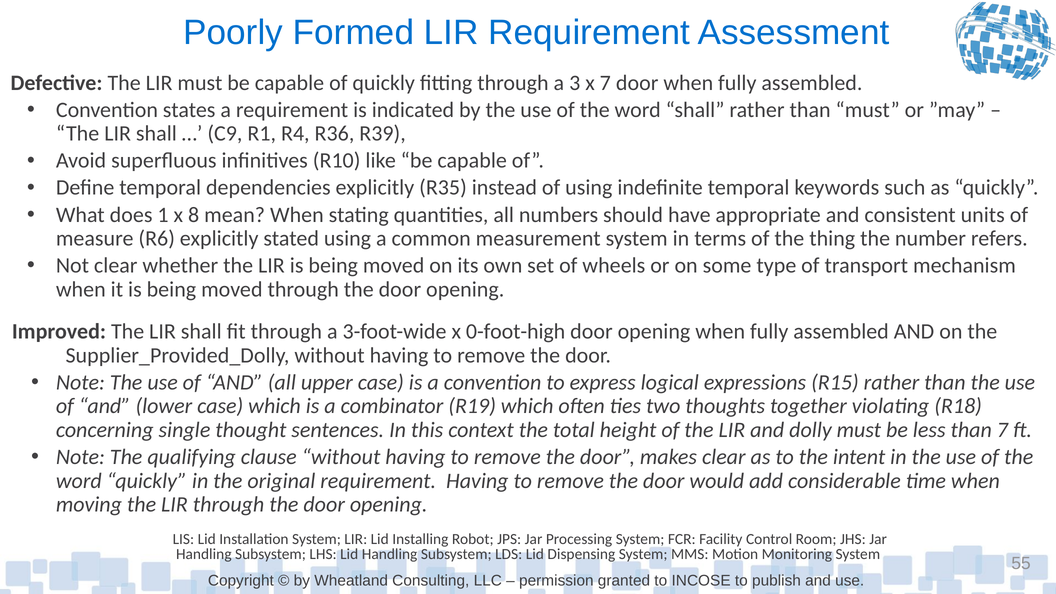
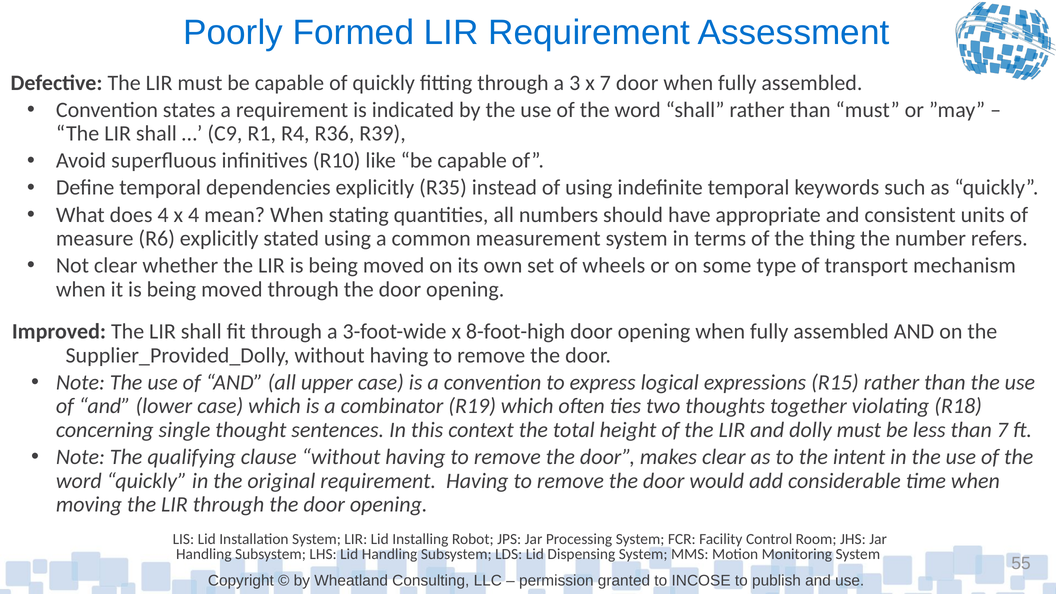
does 1: 1 -> 4
x 8: 8 -> 4
0-foot-high: 0-foot-high -> 8-foot-high
